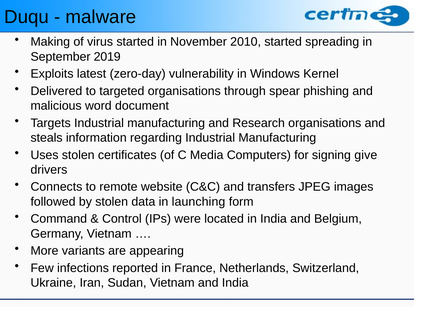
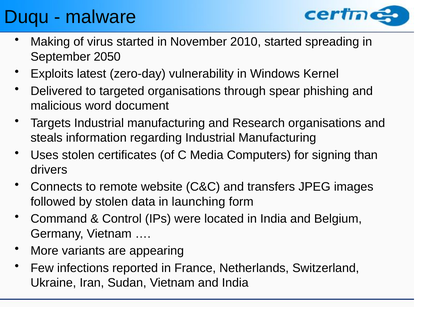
2019: 2019 -> 2050
give: give -> than
